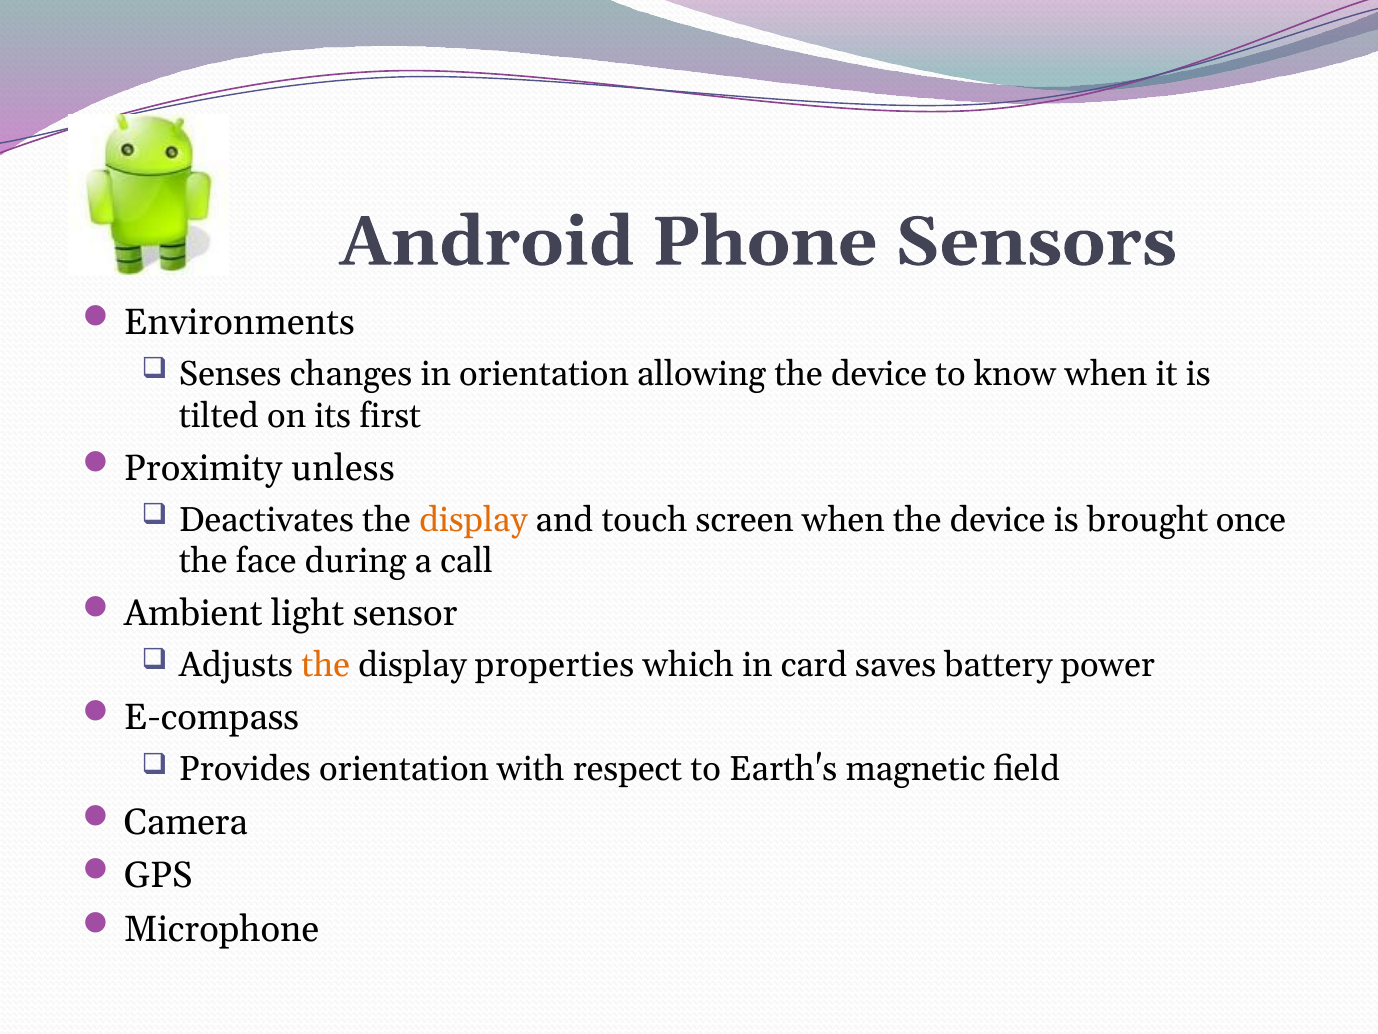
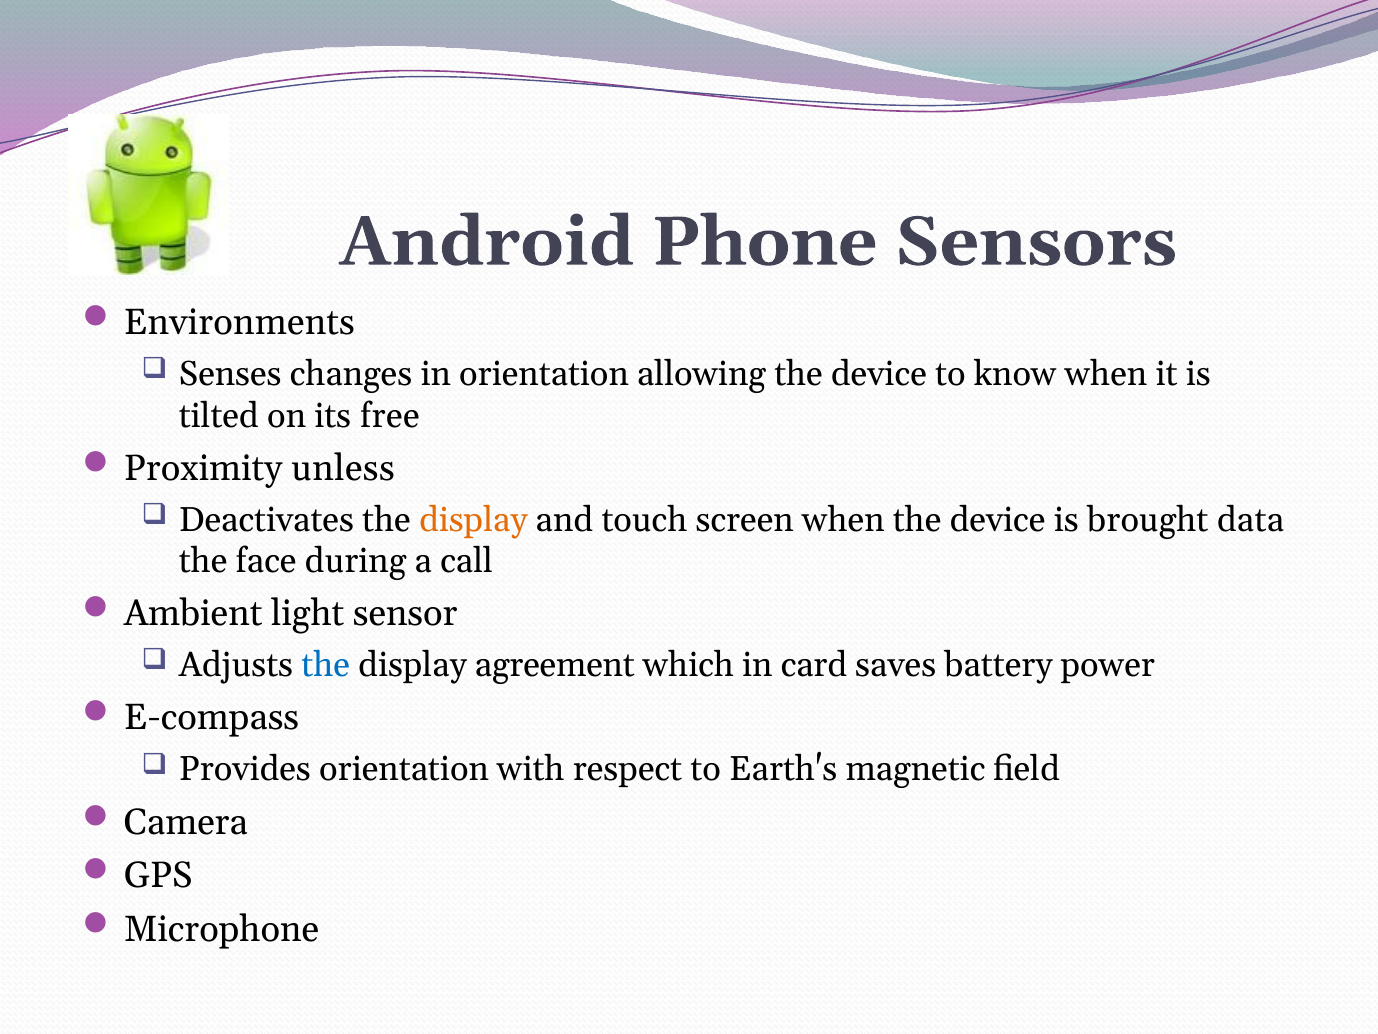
first: first -> free
once: once -> data
the at (326, 665) colour: orange -> blue
properties: properties -> agreement
